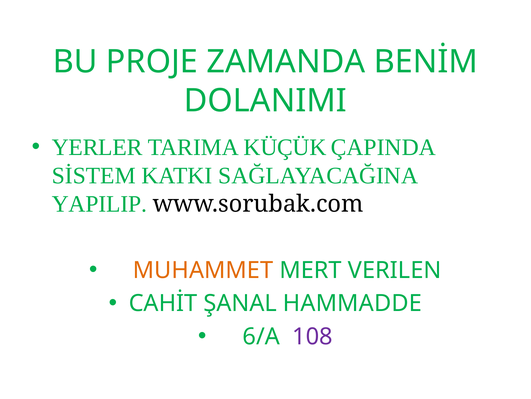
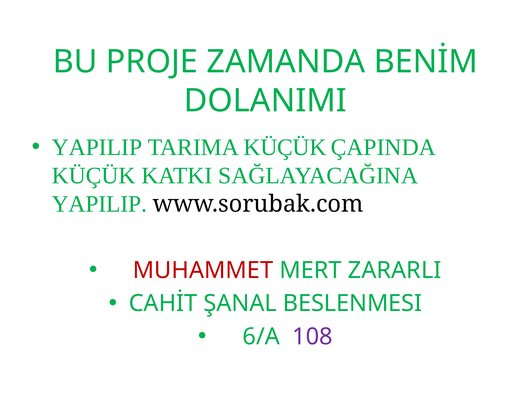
YERLER at (97, 147): YERLER -> YAPILIP
SİSTEM at (94, 175): SİSTEM -> KÜÇÜK
MUHAMMET colour: orange -> red
VERILEN: VERILEN -> ZARARLI
HAMMADDE: HAMMADDE -> BESLENMESI
